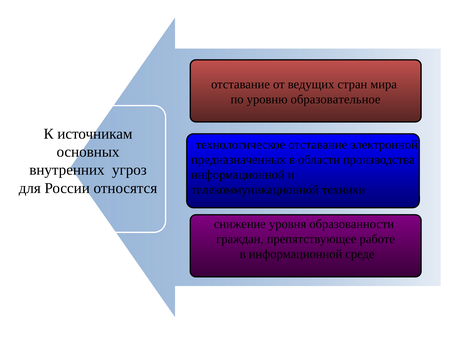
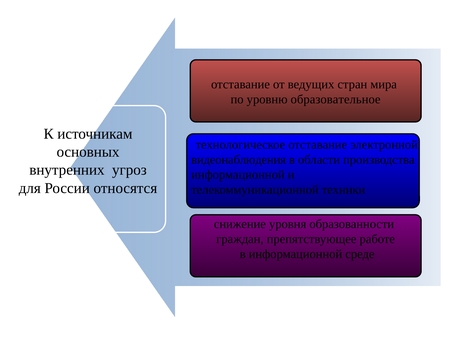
предназначенных: предназначенных -> видеонаблюдения
